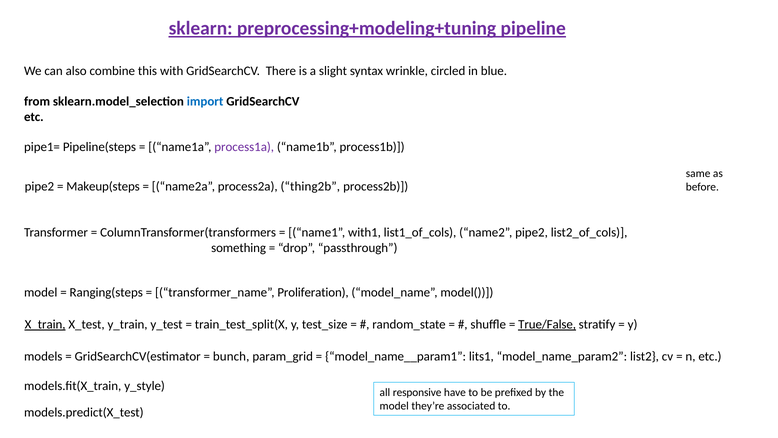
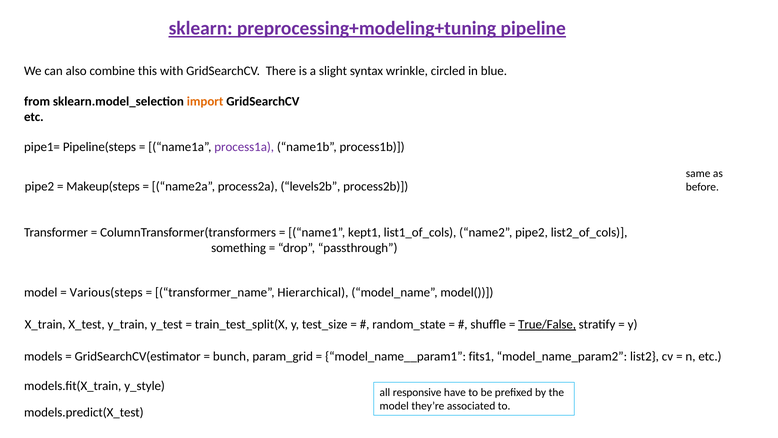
import colour: blue -> orange
thing2b: thing2b -> levels2b
with1: with1 -> kept1
Ranging(steps: Ranging(steps -> Various(steps
Proliferation: Proliferation -> Hierarchical
X_train underline: present -> none
lits1: lits1 -> fits1
